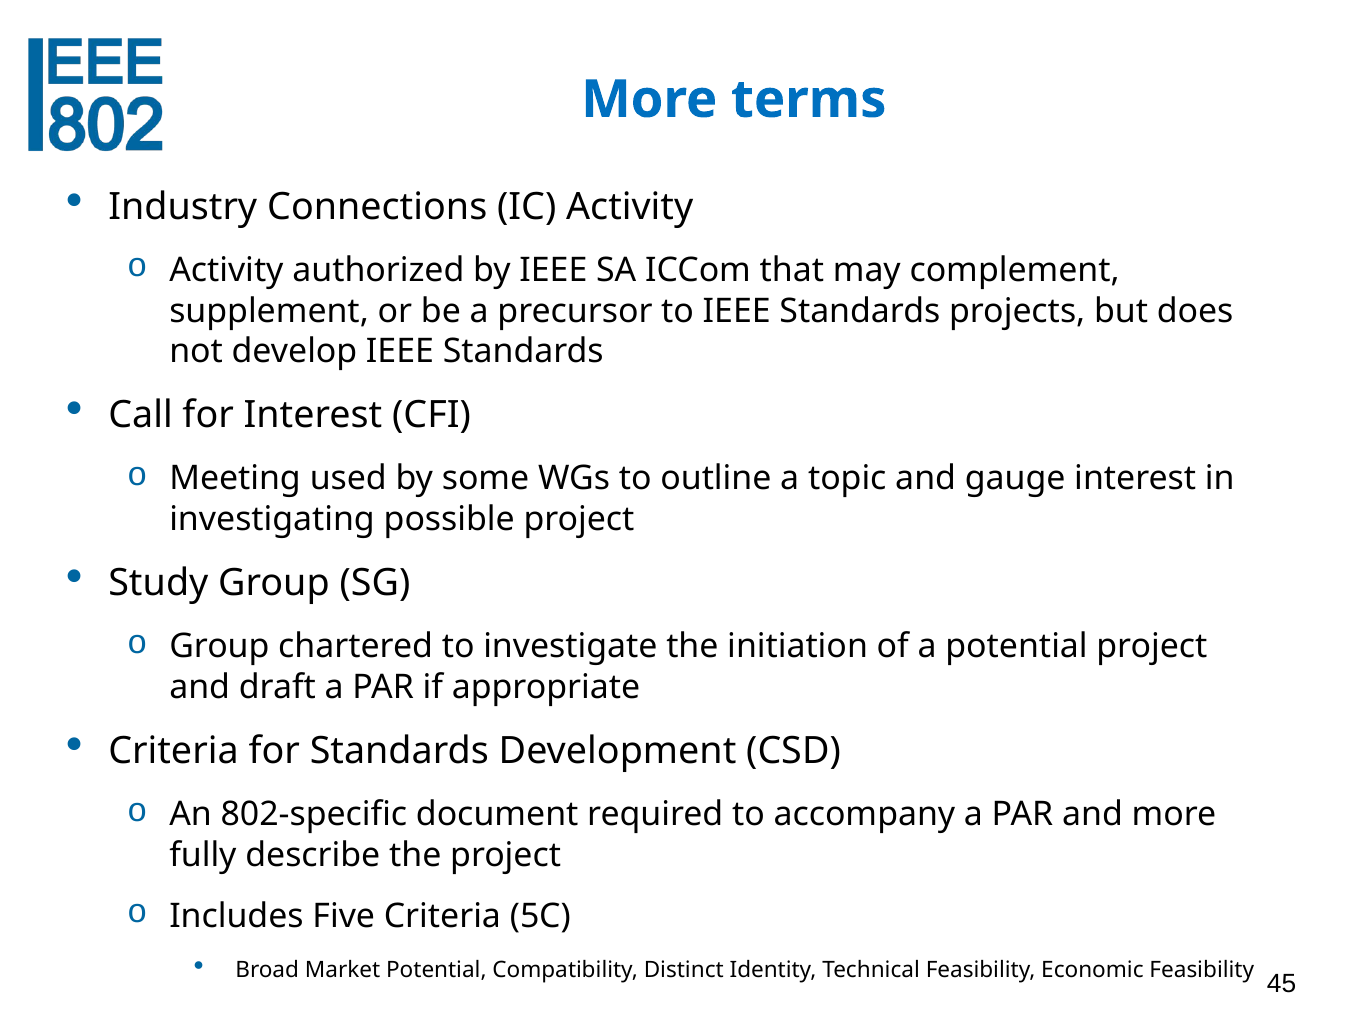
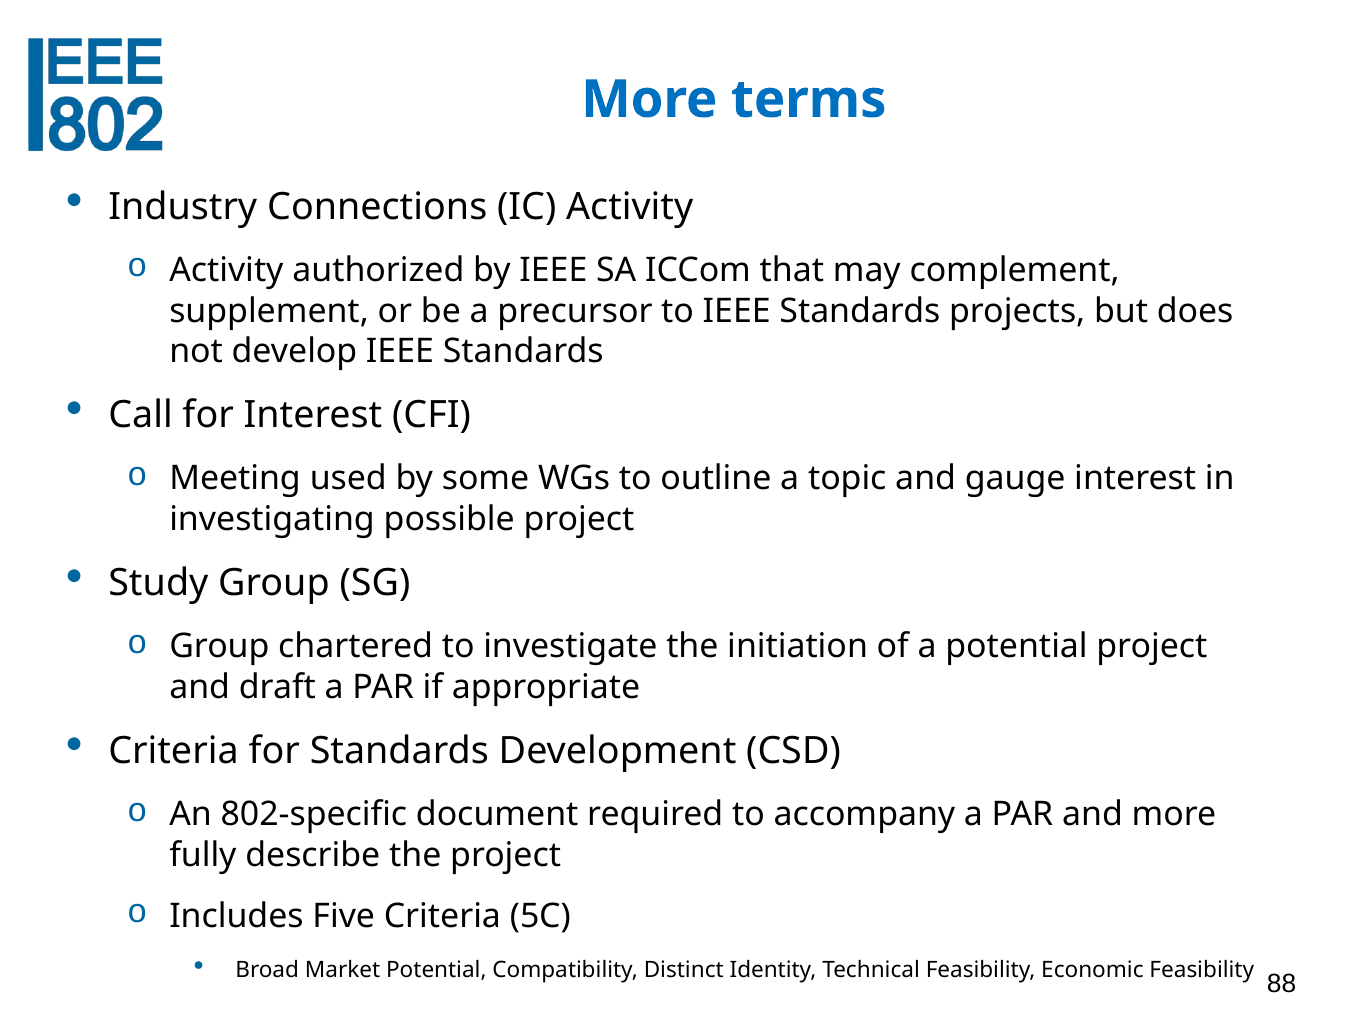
45: 45 -> 88
